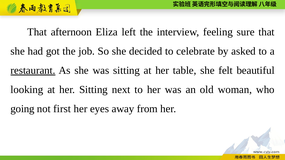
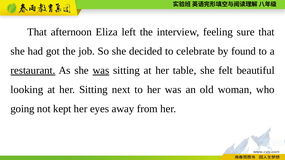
asked: asked -> found
was at (101, 71) underline: none -> present
first: first -> kept
